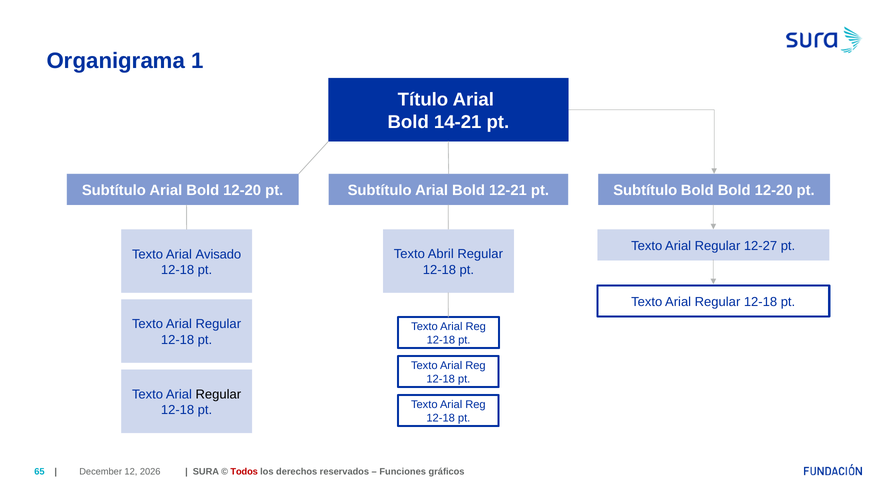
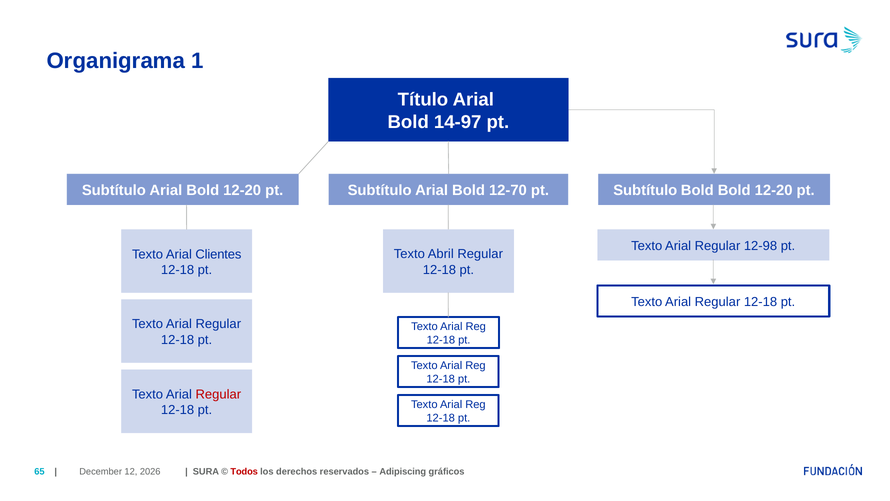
14-21: 14-21 -> 14-97
12-21: 12-21 -> 12-70
12-27: 12-27 -> 12-98
Avisado: Avisado -> Clientes
Regular at (218, 394) colour: black -> red
Funciones: Funciones -> Adipiscing
